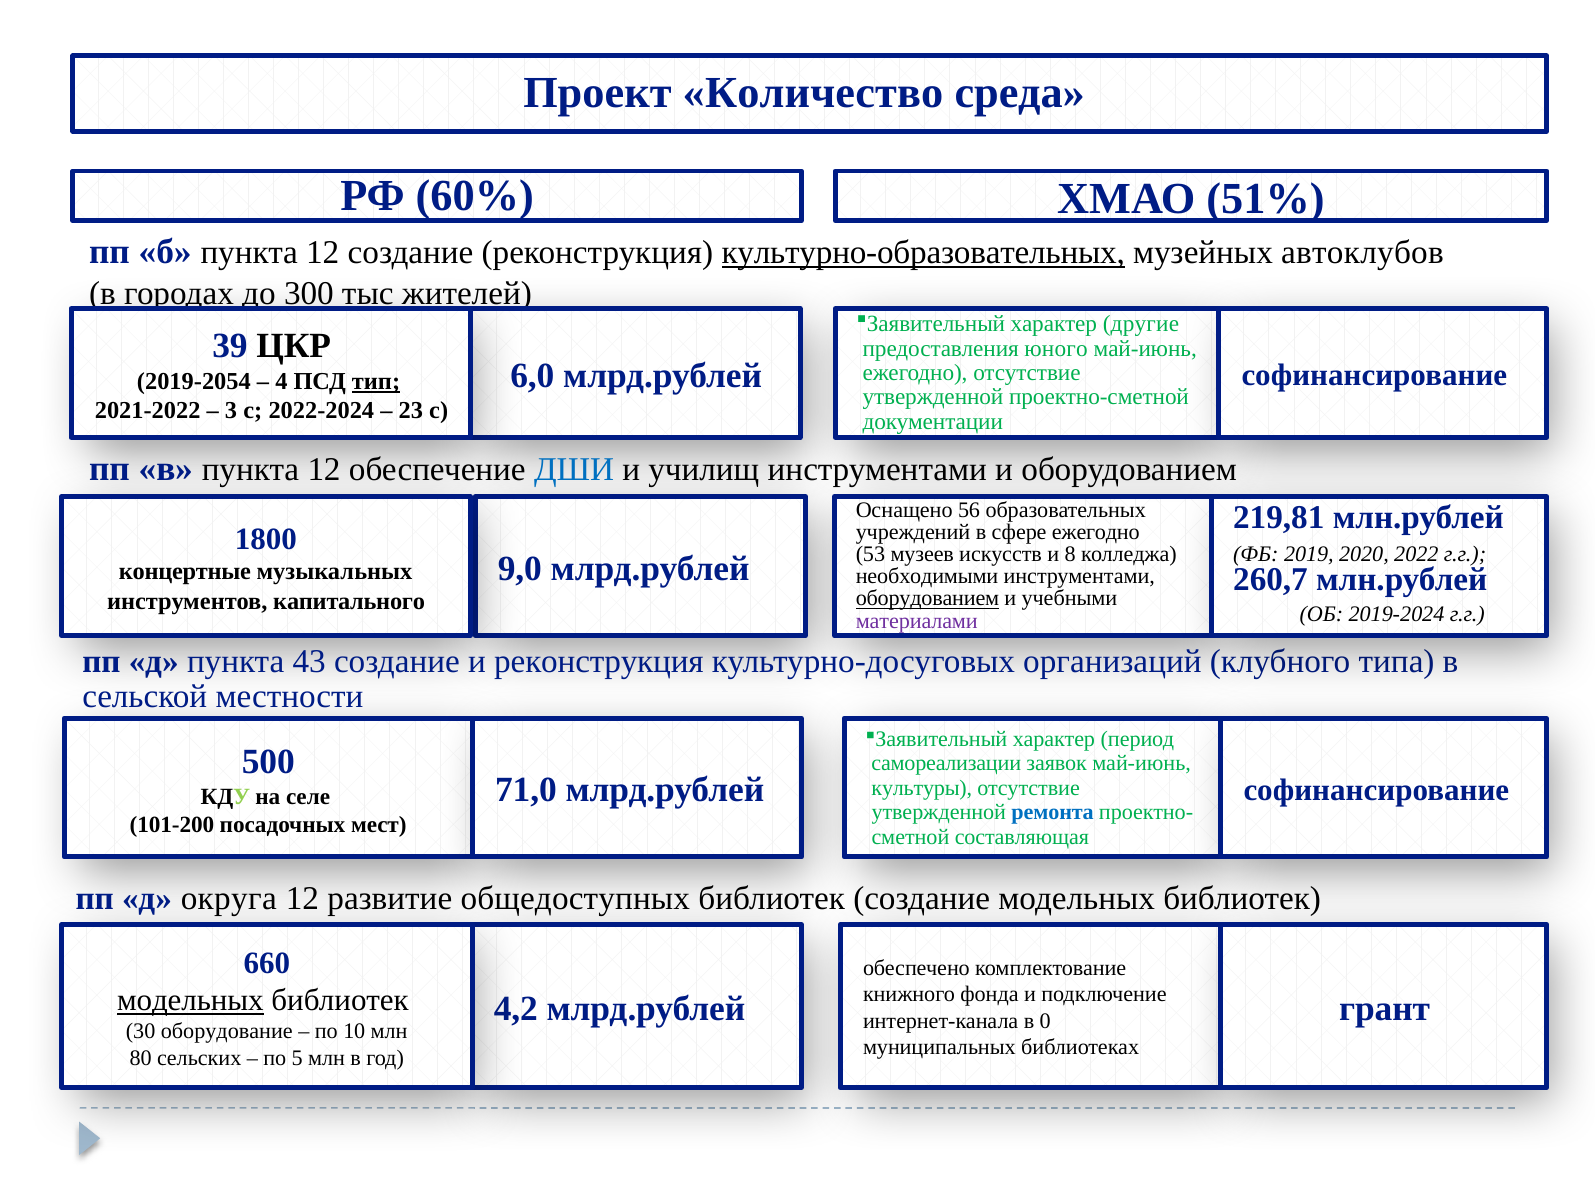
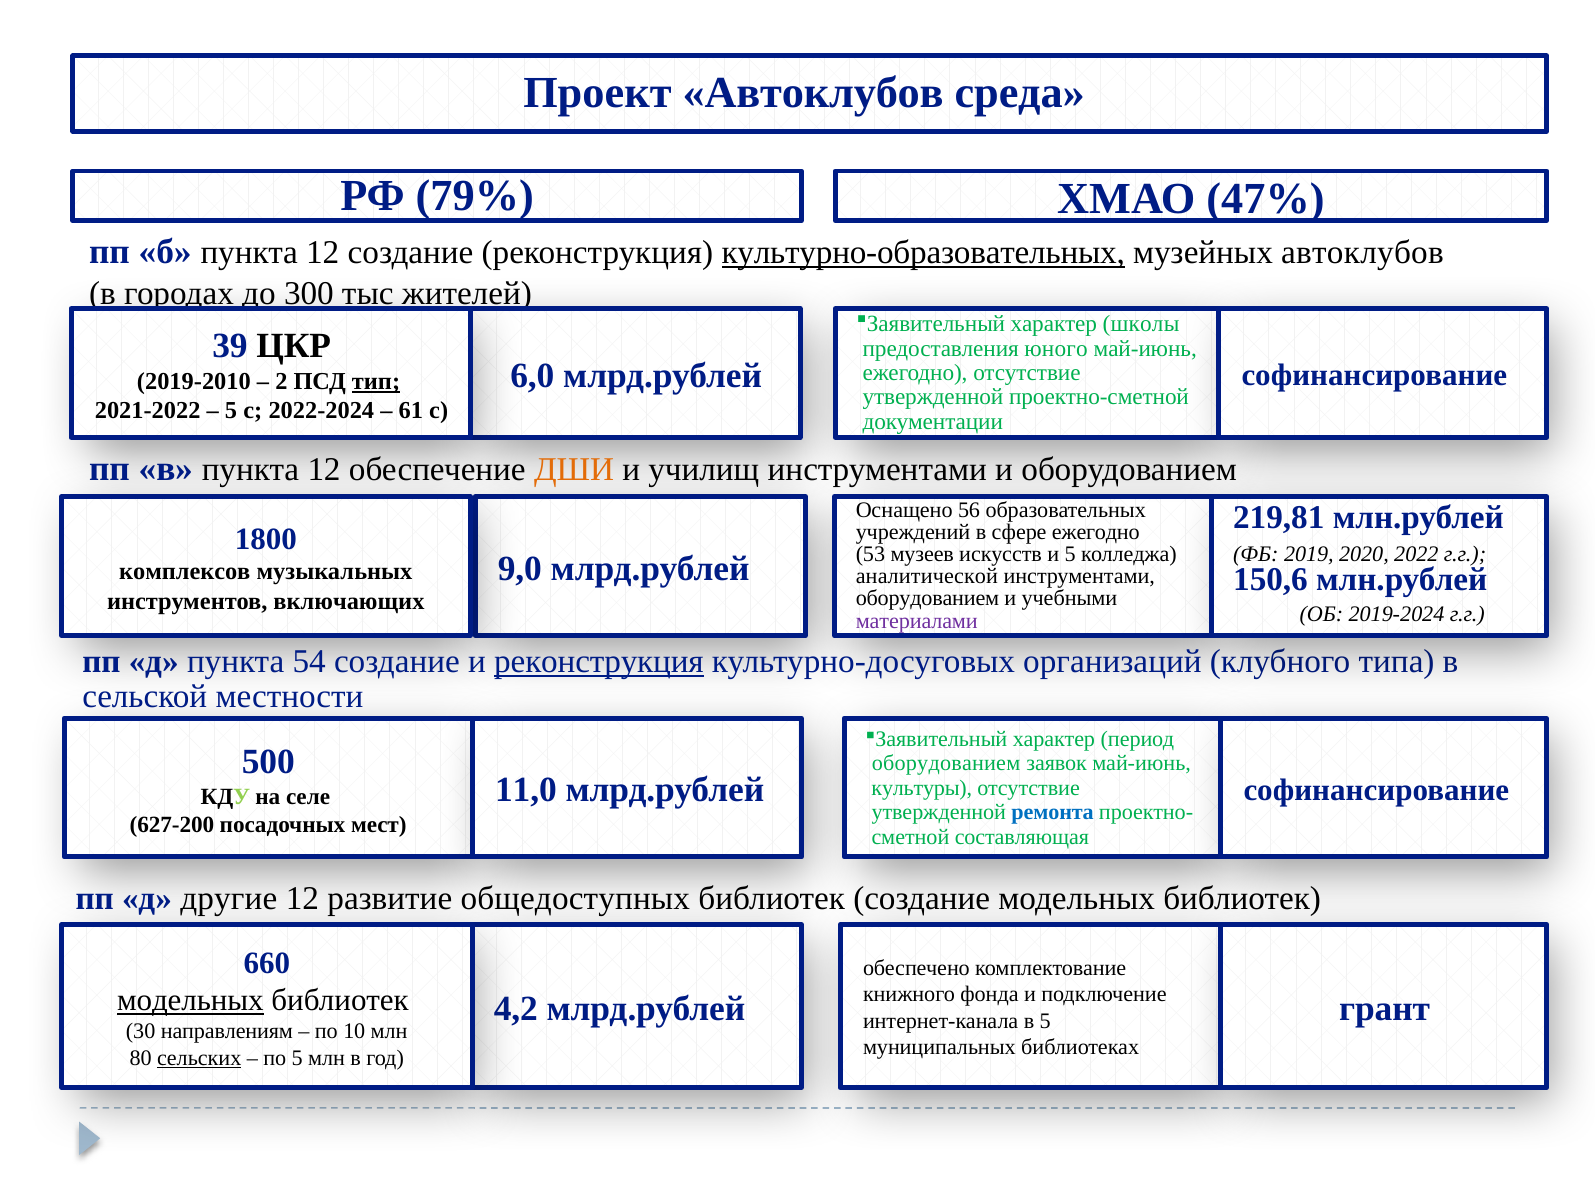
Проект Количество: Количество -> Автоклубов
60%: 60% -> 79%
51%: 51% -> 47%
другие: другие -> школы
2019-2054: 2019-2054 -> 2019-2010
4: 4 -> 2
3 at (231, 411): 3 -> 5
23: 23 -> 61
ДШИ colour: blue -> orange
и 8: 8 -> 5
концертные: концертные -> комплексов
260,7: 260,7 -> 150,6
необходимыми: необходимыми -> аналитической
оборудованием at (927, 599) underline: present -> none
капитального: капитального -> включающих
43: 43 -> 54
реконструкция at (599, 661) underline: none -> present
самореализации at (946, 764): самореализации -> оборудованием
71,0: 71,0 -> 11,0
101-200: 101-200 -> 627-200
округа: округа -> другие
в 0: 0 -> 5
оборудование: оборудование -> направлениям
сельских underline: none -> present
